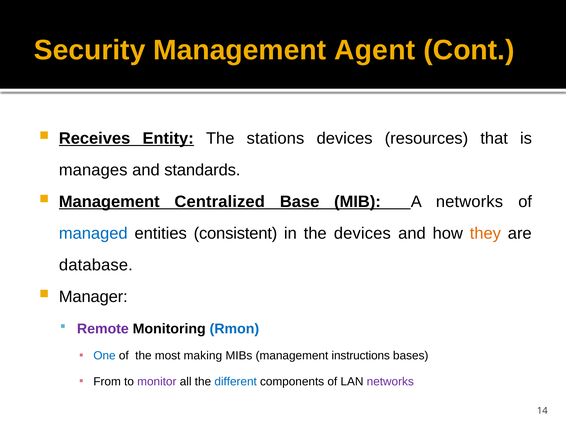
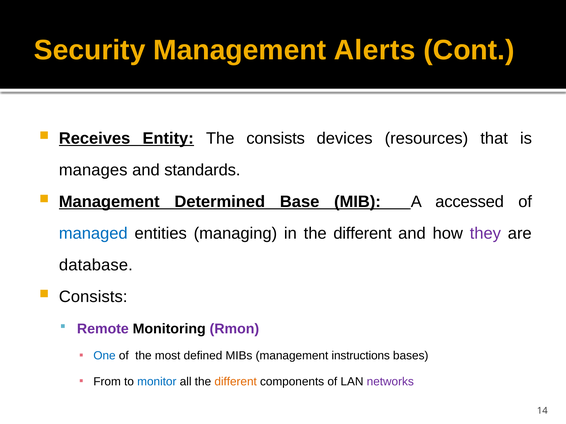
Agent: Agent -> Alerts
The stations: stations -> consists
Centralized: Centralized -> Determined
A networks: networks -> accessed
consistent: consistent -> managing
in the devices: devices -> different
they colour: orange -> purple
Manager at (93, 297): Manager -> Consists
Rmon colour: blue -> purple
making: making -> defined
monitor colour: purple -> blue
different at (236, 382) colour: blue -> orange
